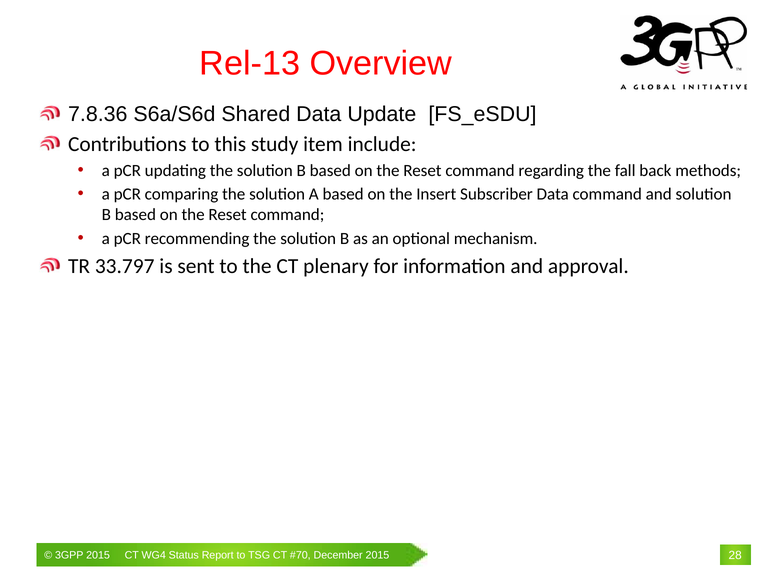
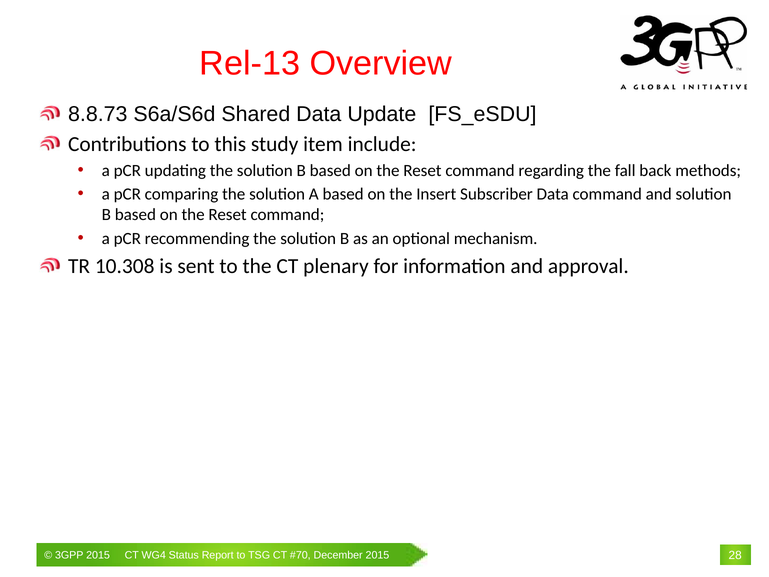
7.8.36: 7.8.36 -> 8.8.73
33.797: 33.797 -> 10.308
